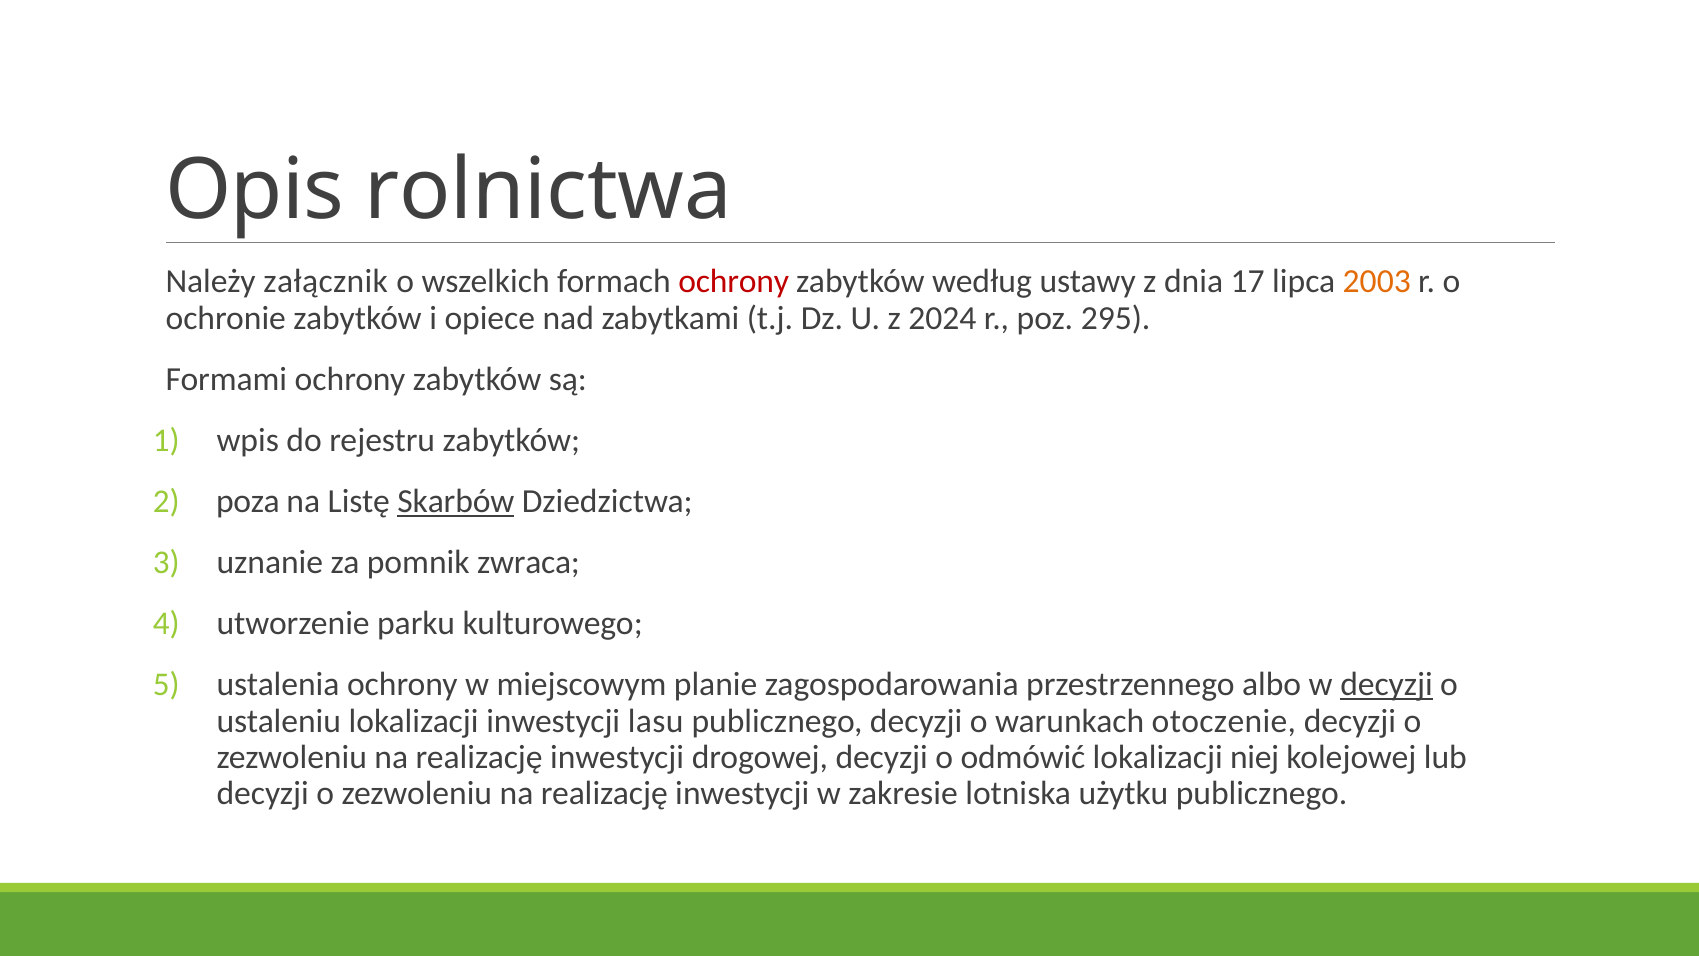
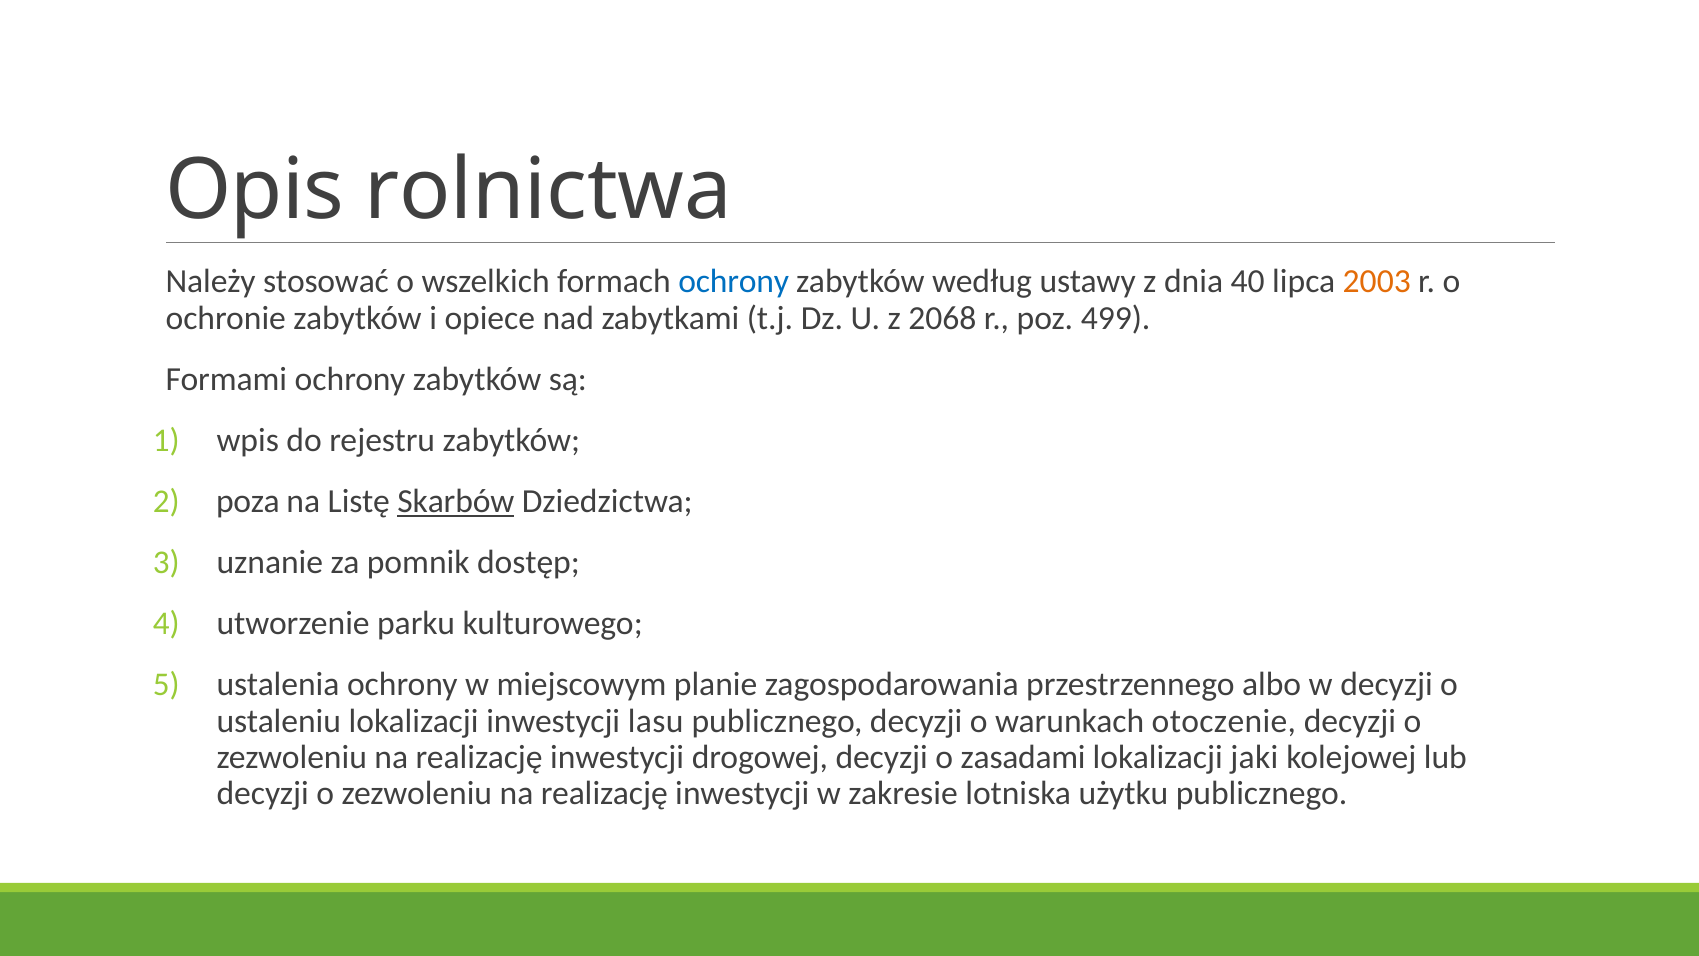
załącznik: załącznik -> stosować
ochrony at (734, 282) colour: red -> blue
17: 17 -> 40
2024: 2024 -> 2068
295: 295 -> 499
zwraca: zwraca -> dostęp
decyzji at (1387, 684) underline: present -> none
odmówić: odmówić -> zasadami
niej: niej -> jaki
